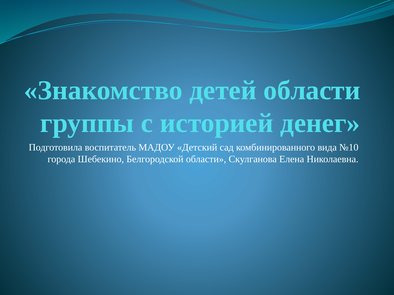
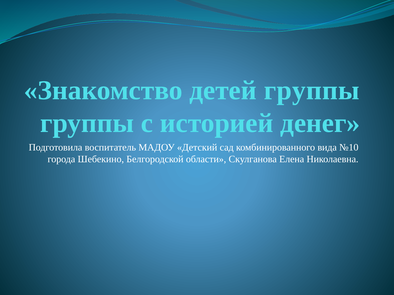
детей области: области -> группы
